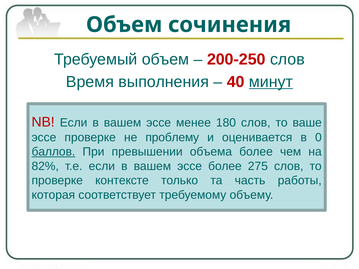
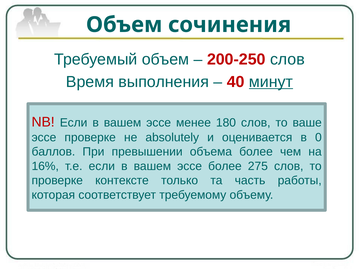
проблему: проблему -> absolutely
баллов underline: present -> none
82%: 82% -> 16%
